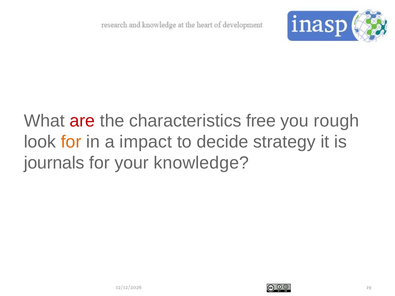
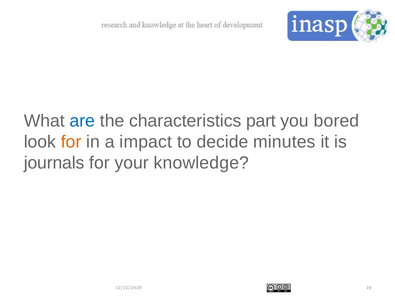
are colour: red -> blue
free: free -> part
rough: rough -> bored
strategy: strategy -> minutes
